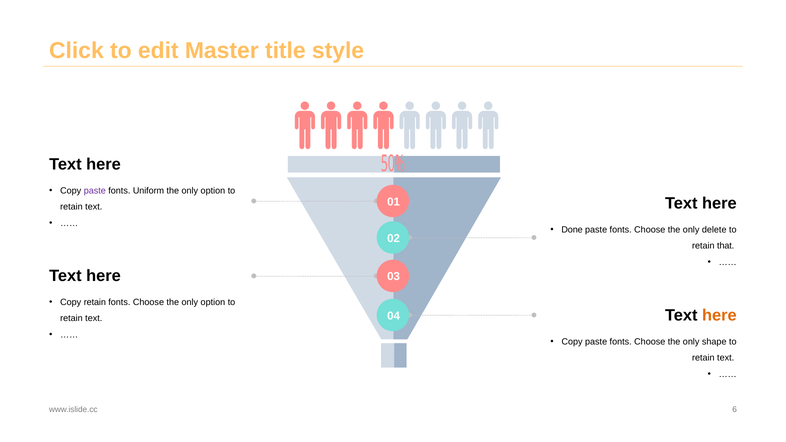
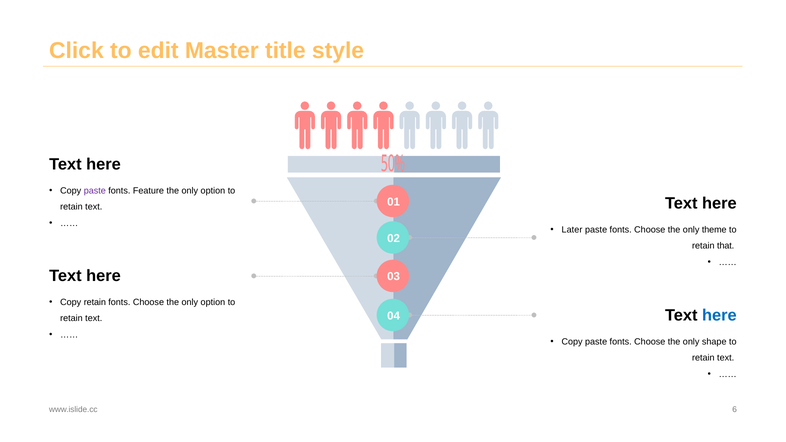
Uniform: Uniform -> Feature
Done: Done -> Later
delete: delete -> theme
here at (719, 316) colour: orange -> blue
